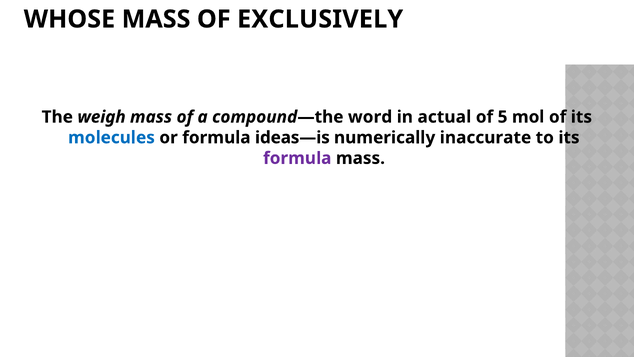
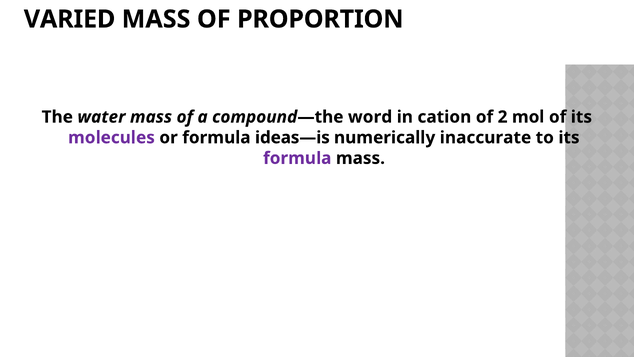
WHOSE: WHOSE -> VARIED
EXCLUSIVELY: EXCLUSIVELY -> PROPORTION
weigh: weigh -> water
actual: actual -> cation
5: 5 -> 2
molecules colour: blue -> purple
